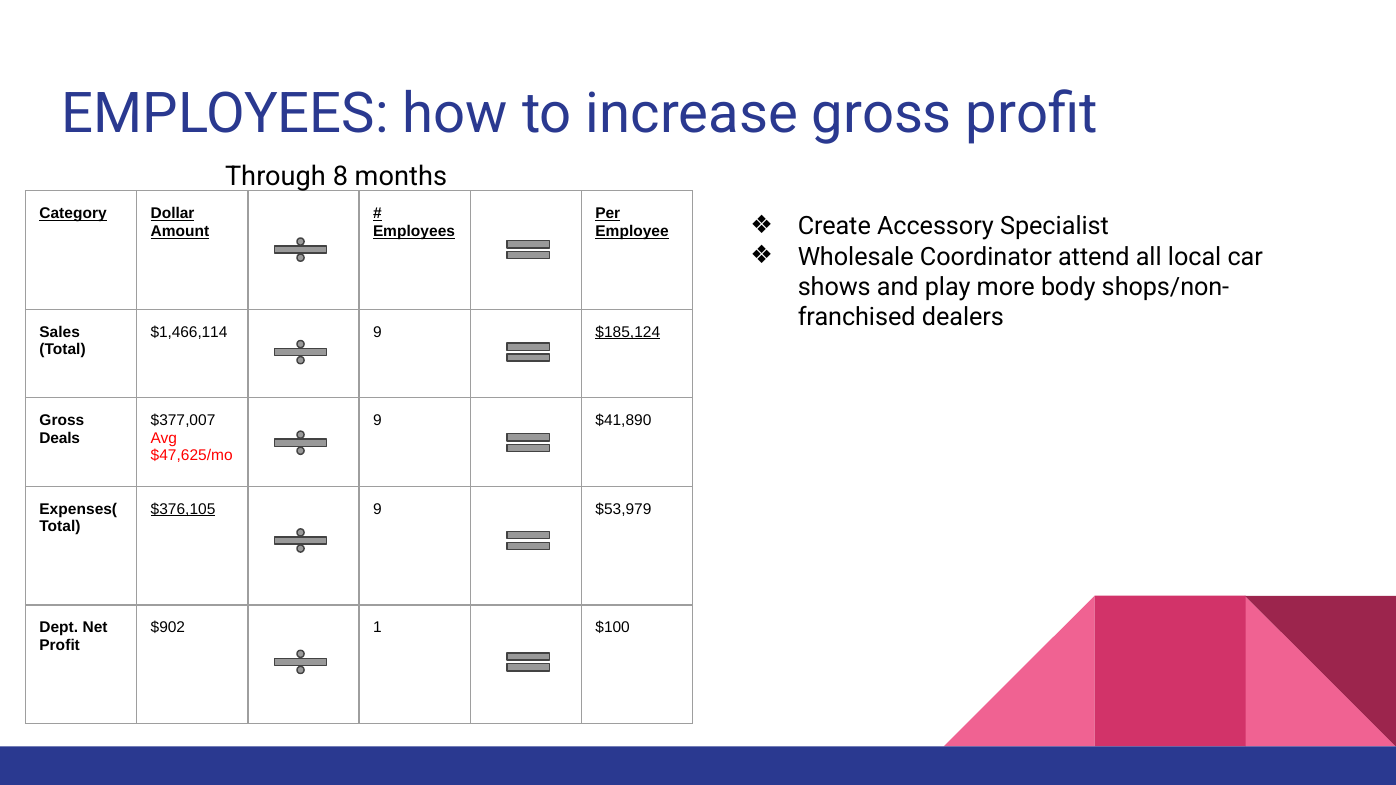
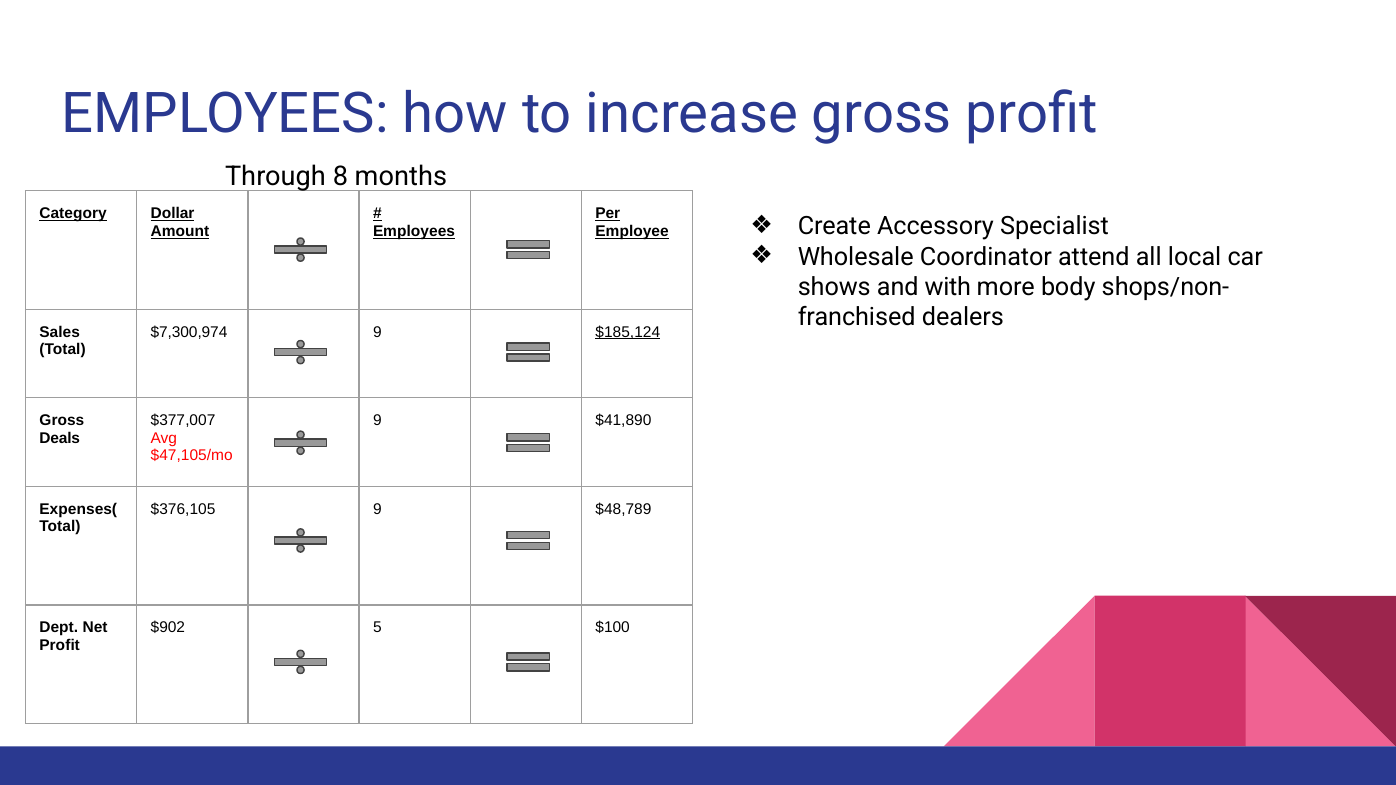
play: play -> with
$1,466,114: $1,466,114 -> $7,300,974
$47,625/mo: $47,625/mo -> $47,105/mo
$376,105 underline: present -> none
$53,979: $53,979 -> $48,789
1: 1 -> 5
